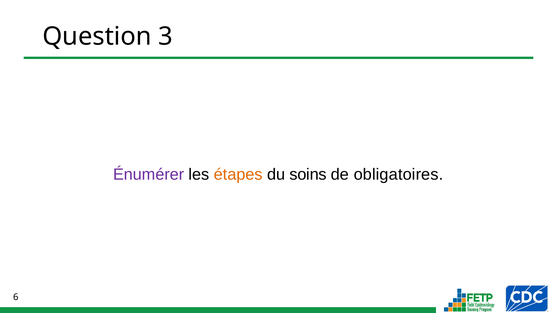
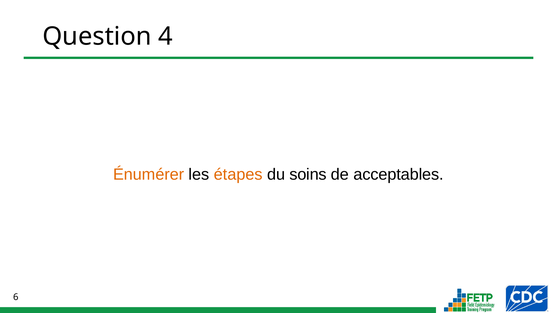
3: 3 -> 4
Énumérer colour: purple -> orange
obligatoires: obligatoires -> acceptables
